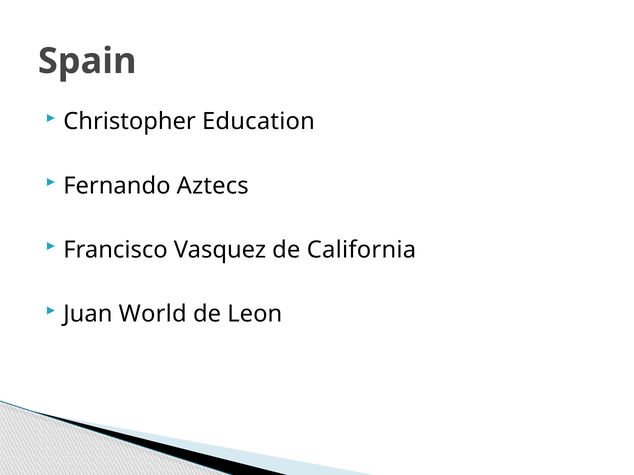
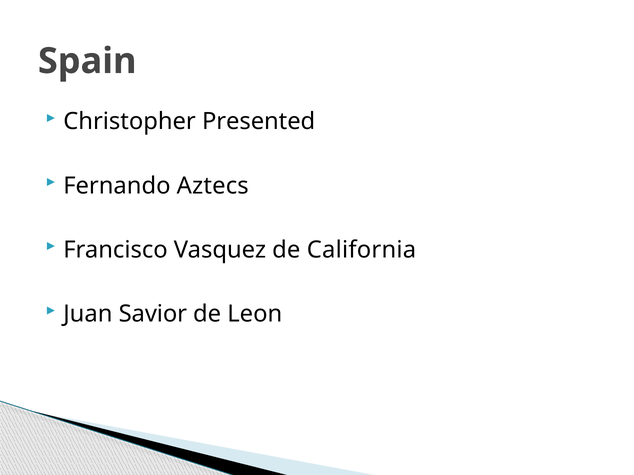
Education: Education -> Presented
World: World -> Savior
